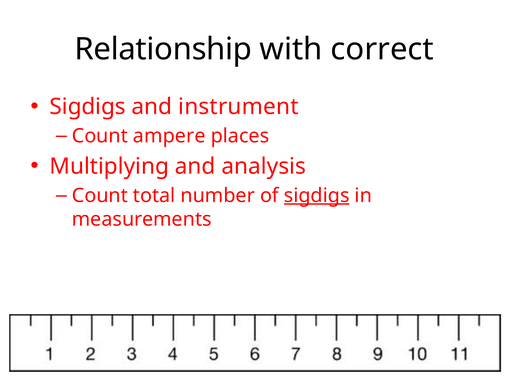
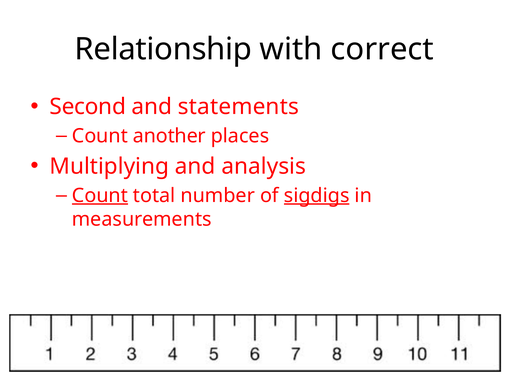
Sigdigs at (88, 107): Sigdigs -> Second
instrument: instrument -> statements
ampere: ampere -> another
Count at (100, 195) underline: none -> present
